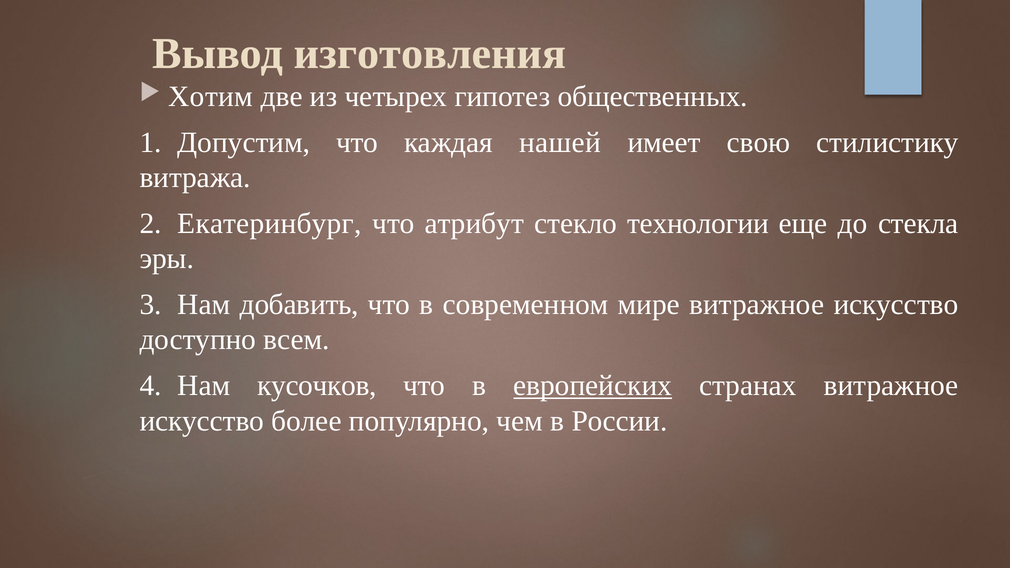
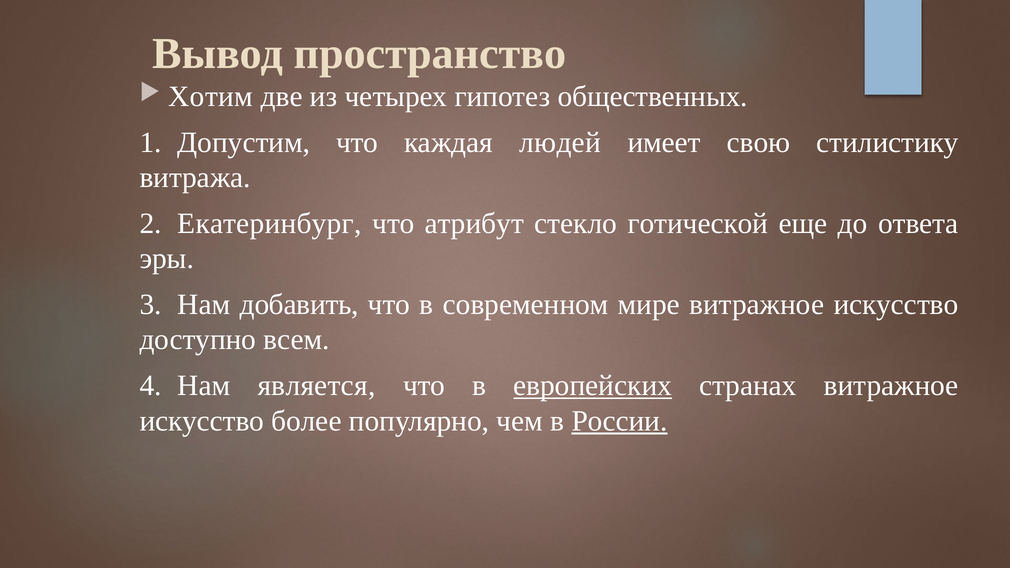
изготовления: изготовления -> пространство
нашей: нашей -> людей
технологии: технологии -> готической
стекла: стекла -> ответа
кусочков: кусочков -> является
России underline: none -> present
